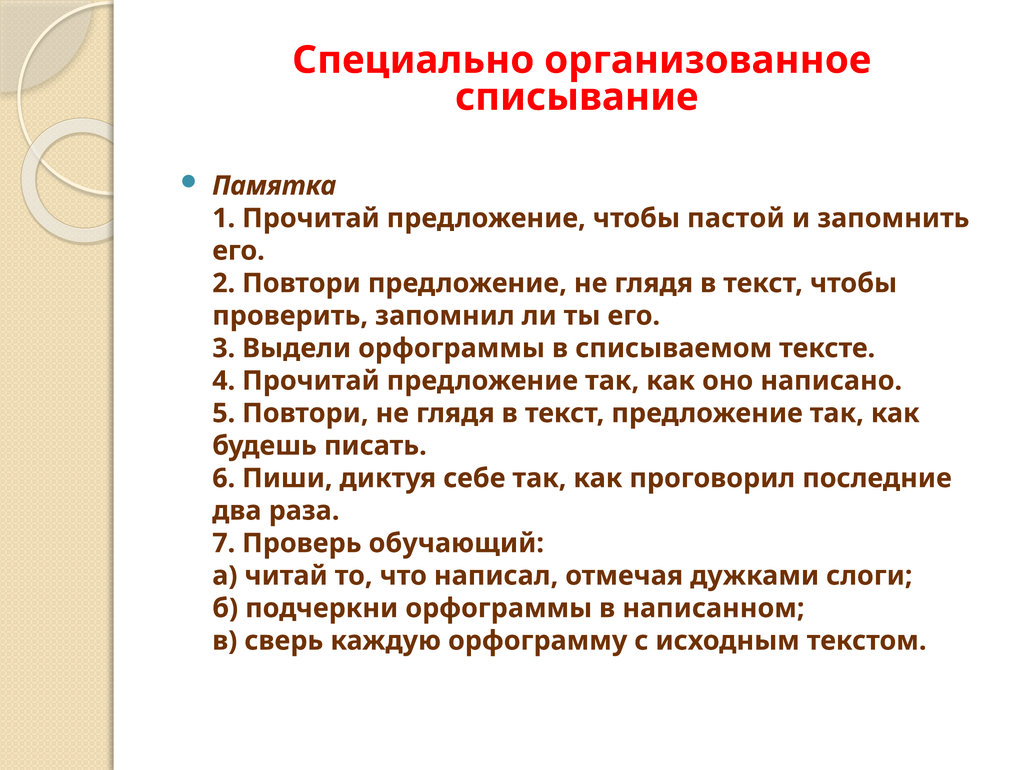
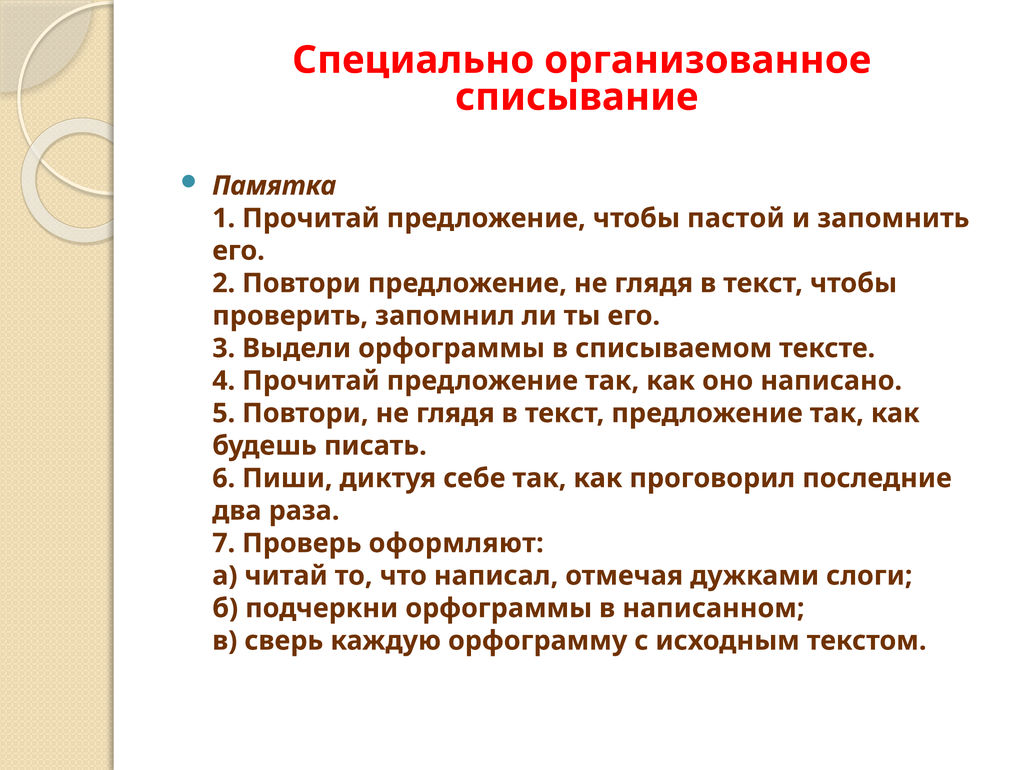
обучающий: обучающий -> оформляют
